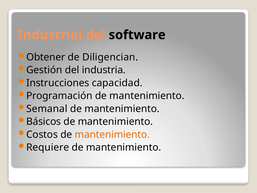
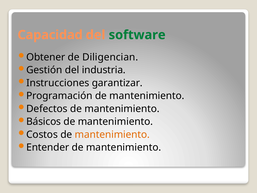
Industrial: Industrial -> Capacidad
software colour: black -> green
capacidad: capacidad -> garantizar
Semanal: Semanal -> Defectos
Requiere: Requiere -> Entender
